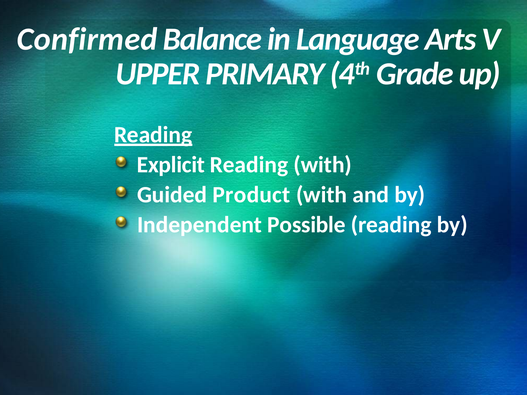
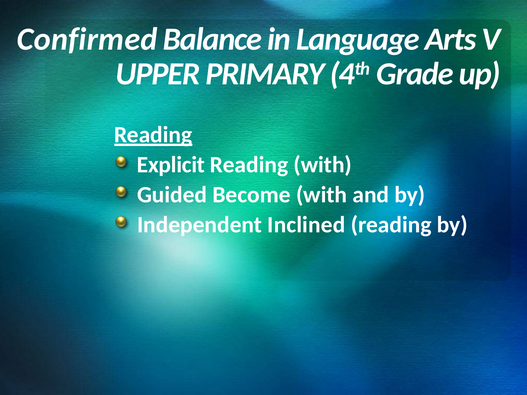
Product: Product -> Become
Possible: Possible -> Inclined
